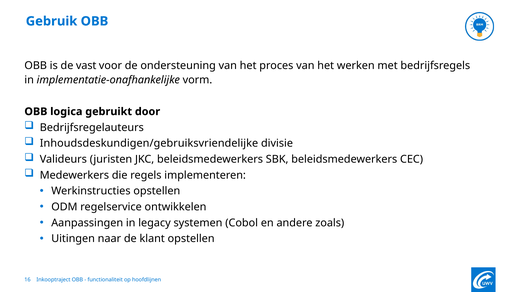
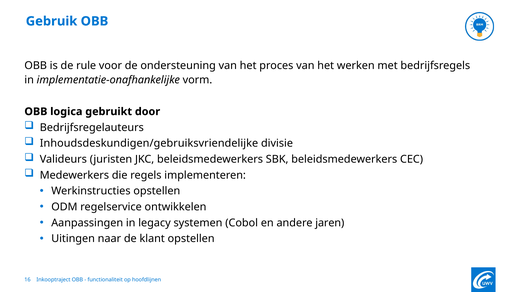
vast: vast -> rule
zoals: zoals -> jaren
